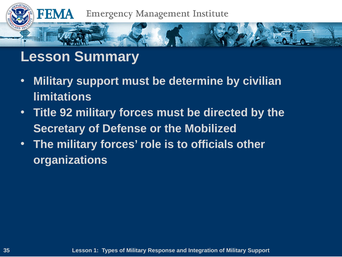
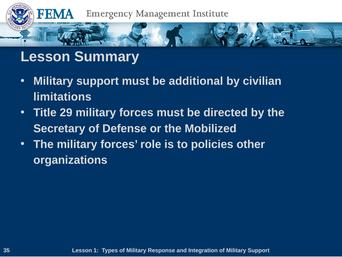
determine: determine -> additional
92: 92 -> 29
officials: officials -> policies
